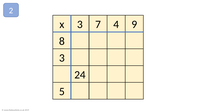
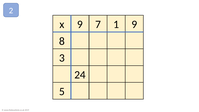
x 3: 3 -> 9
4: 4 -> 1
